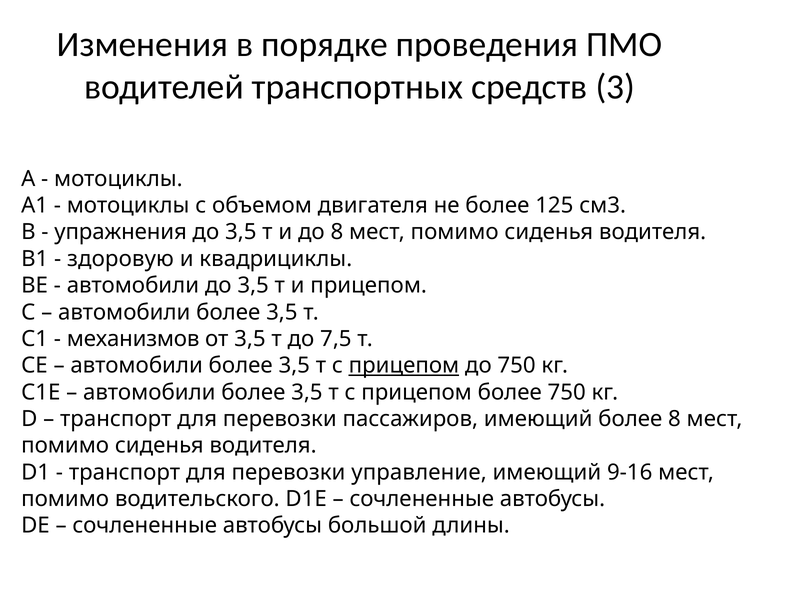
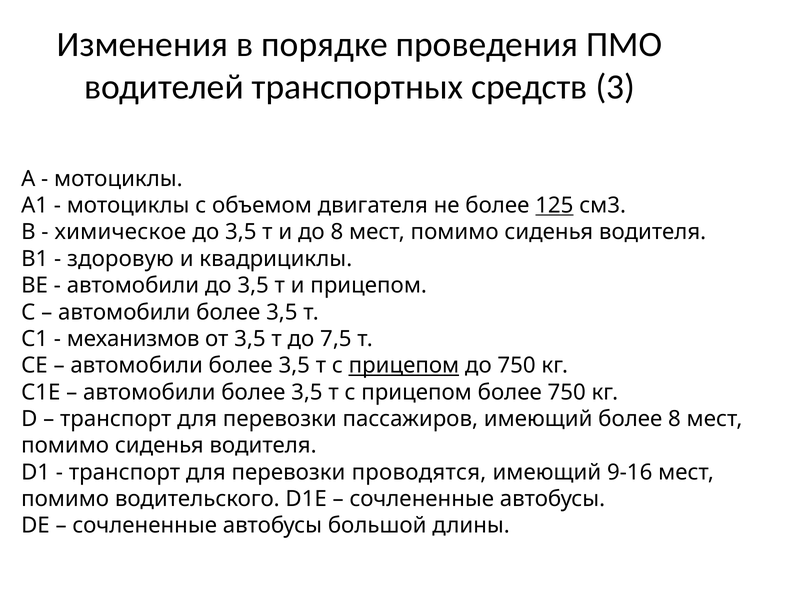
125 underline: none -> present
упражнения: упражнения -> химическое
управление: управление -> проводятся
